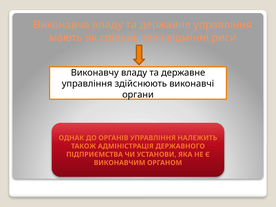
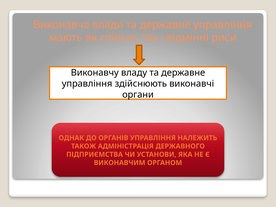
Виконавча владу: владу -> влади
